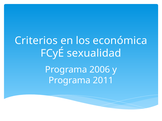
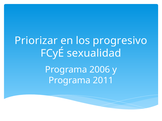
Criterios: Criterios -> Priorizar
económica: económica -> progresivo
